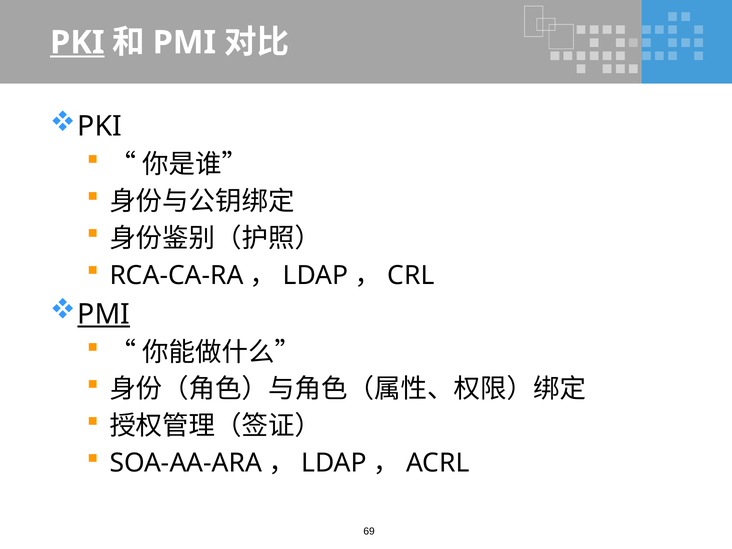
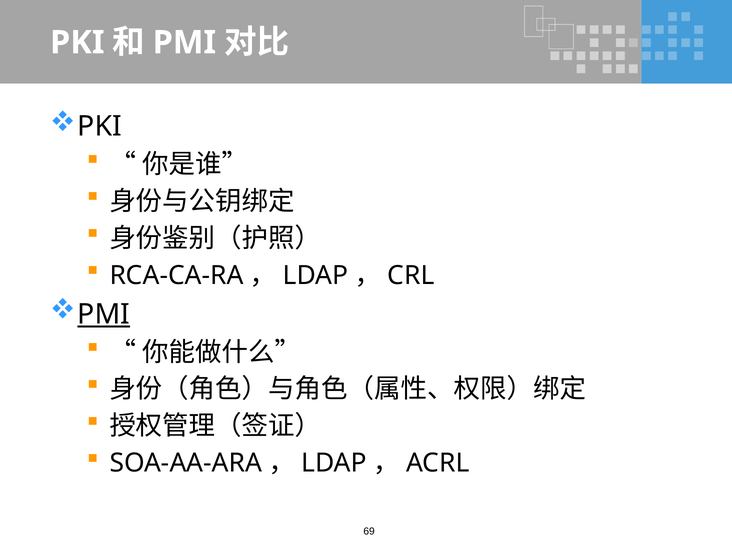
PKI at (77, 43) underline: present -> none
